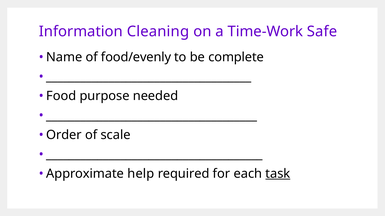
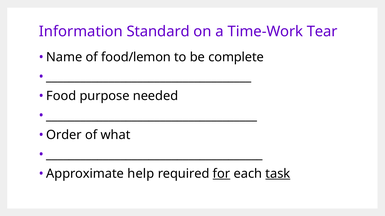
Cleaning: Cleaning -> Standard
Safe: Safe -> Tear
food/evenly: food/evenly -> food/lemon
scale: scale -> what
for underline: none -> present
